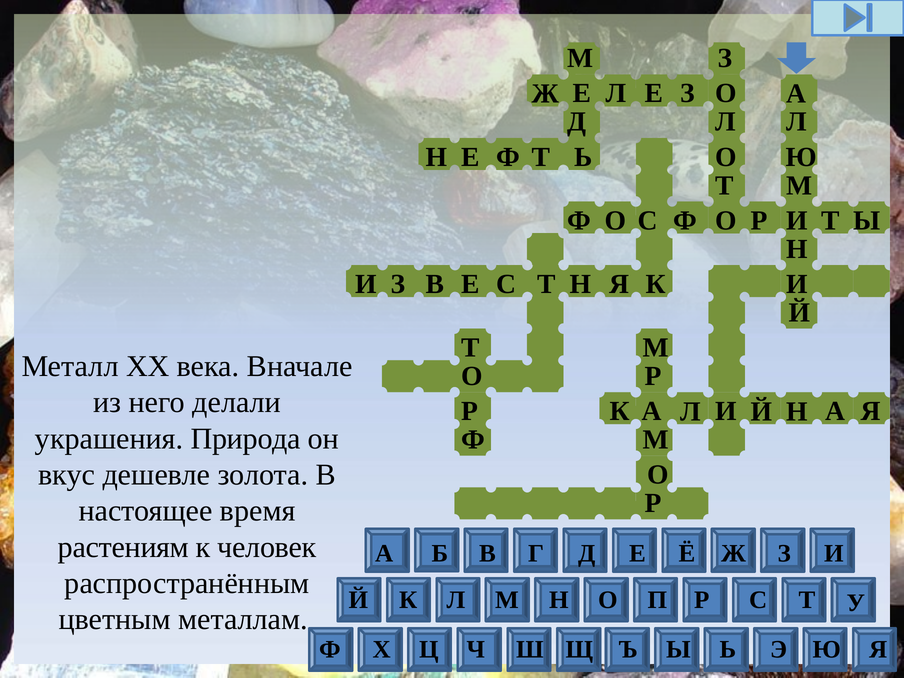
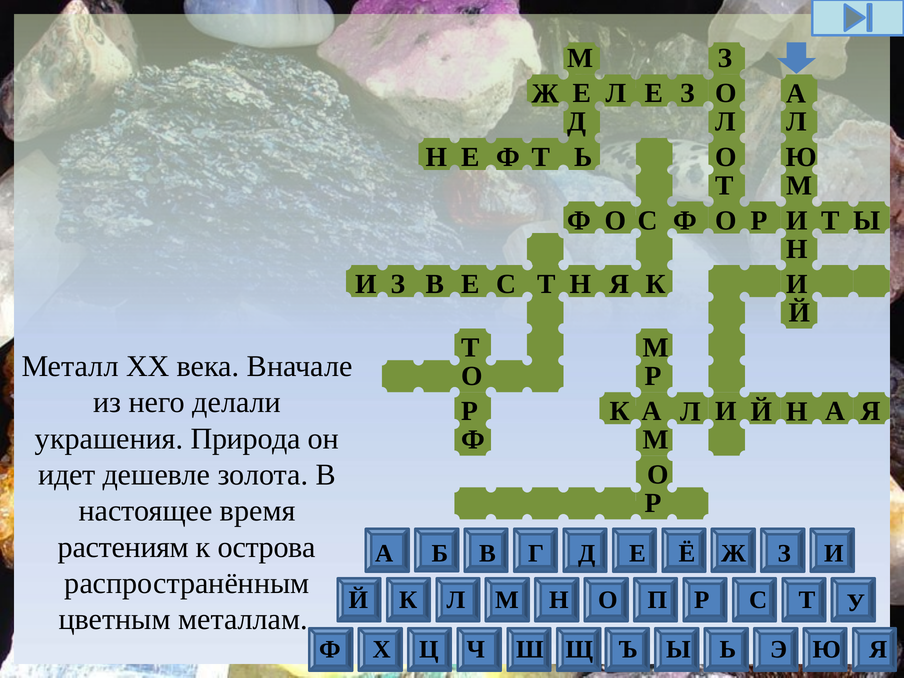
вкус: вкус -> идет
человек: человек -> острова
